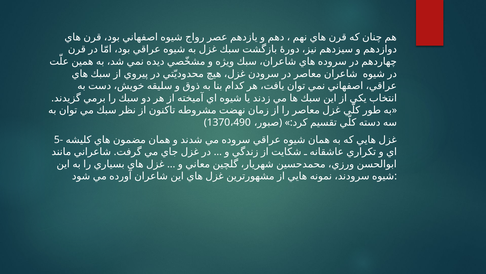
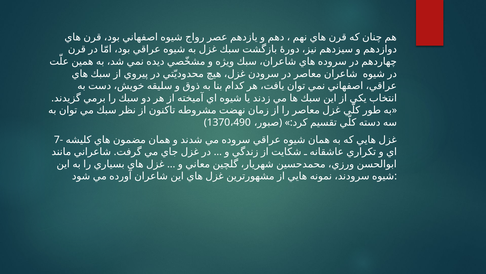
5-: 5- -> 7-
